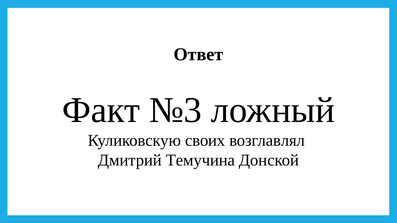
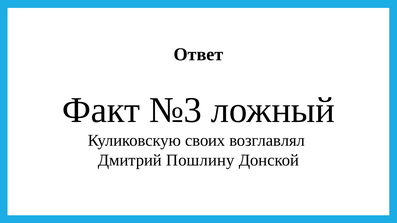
Темучина: Темучина -> Пошлину
